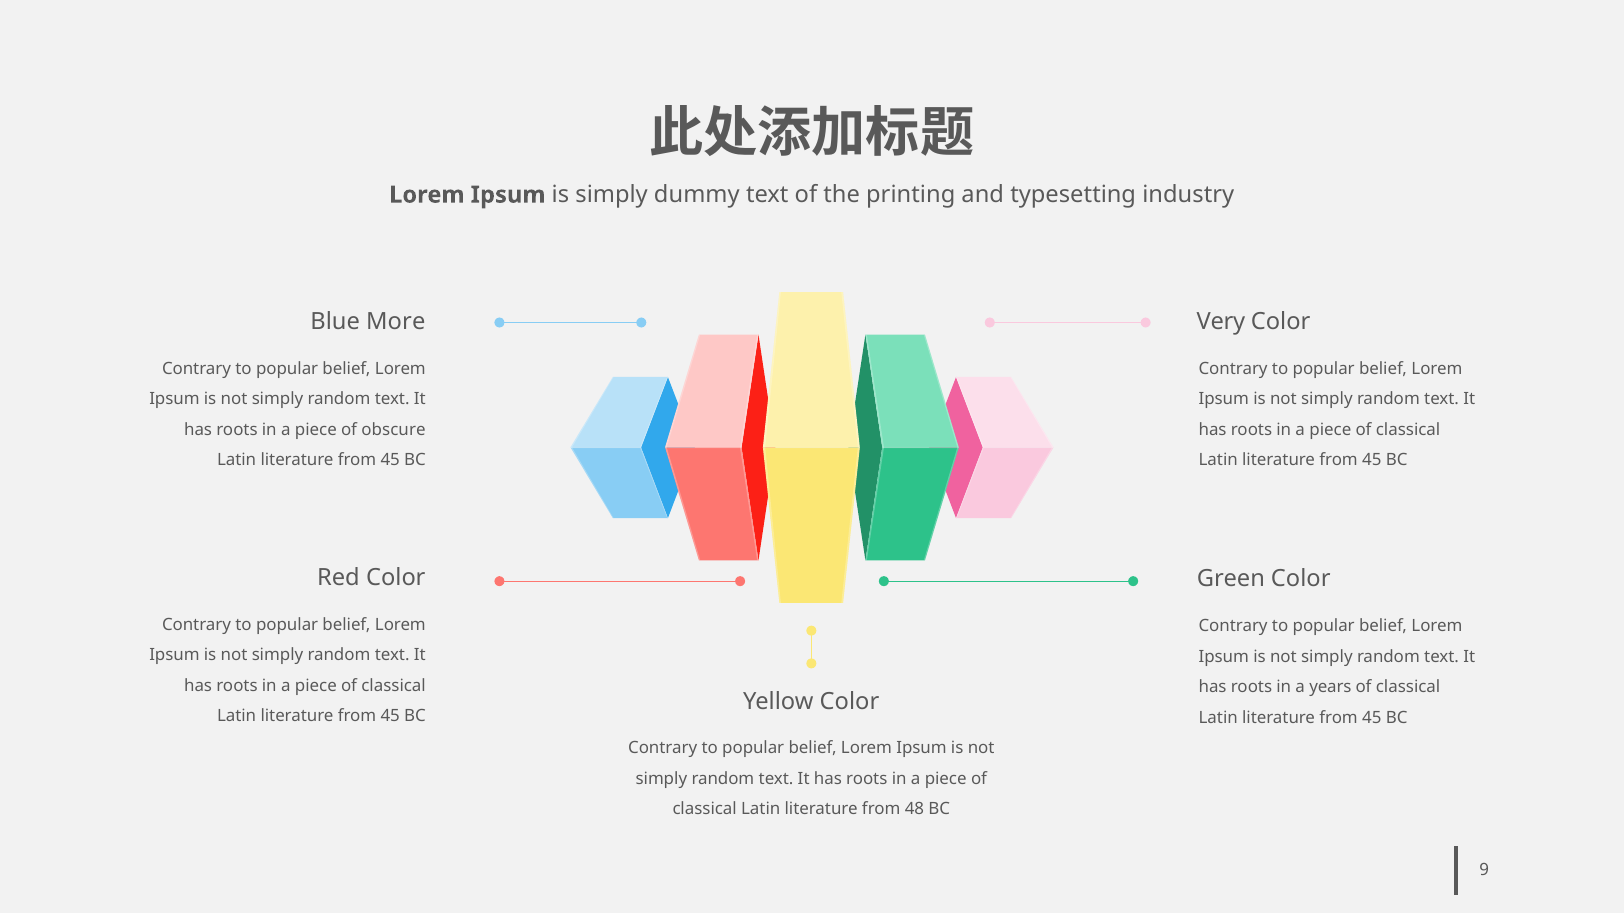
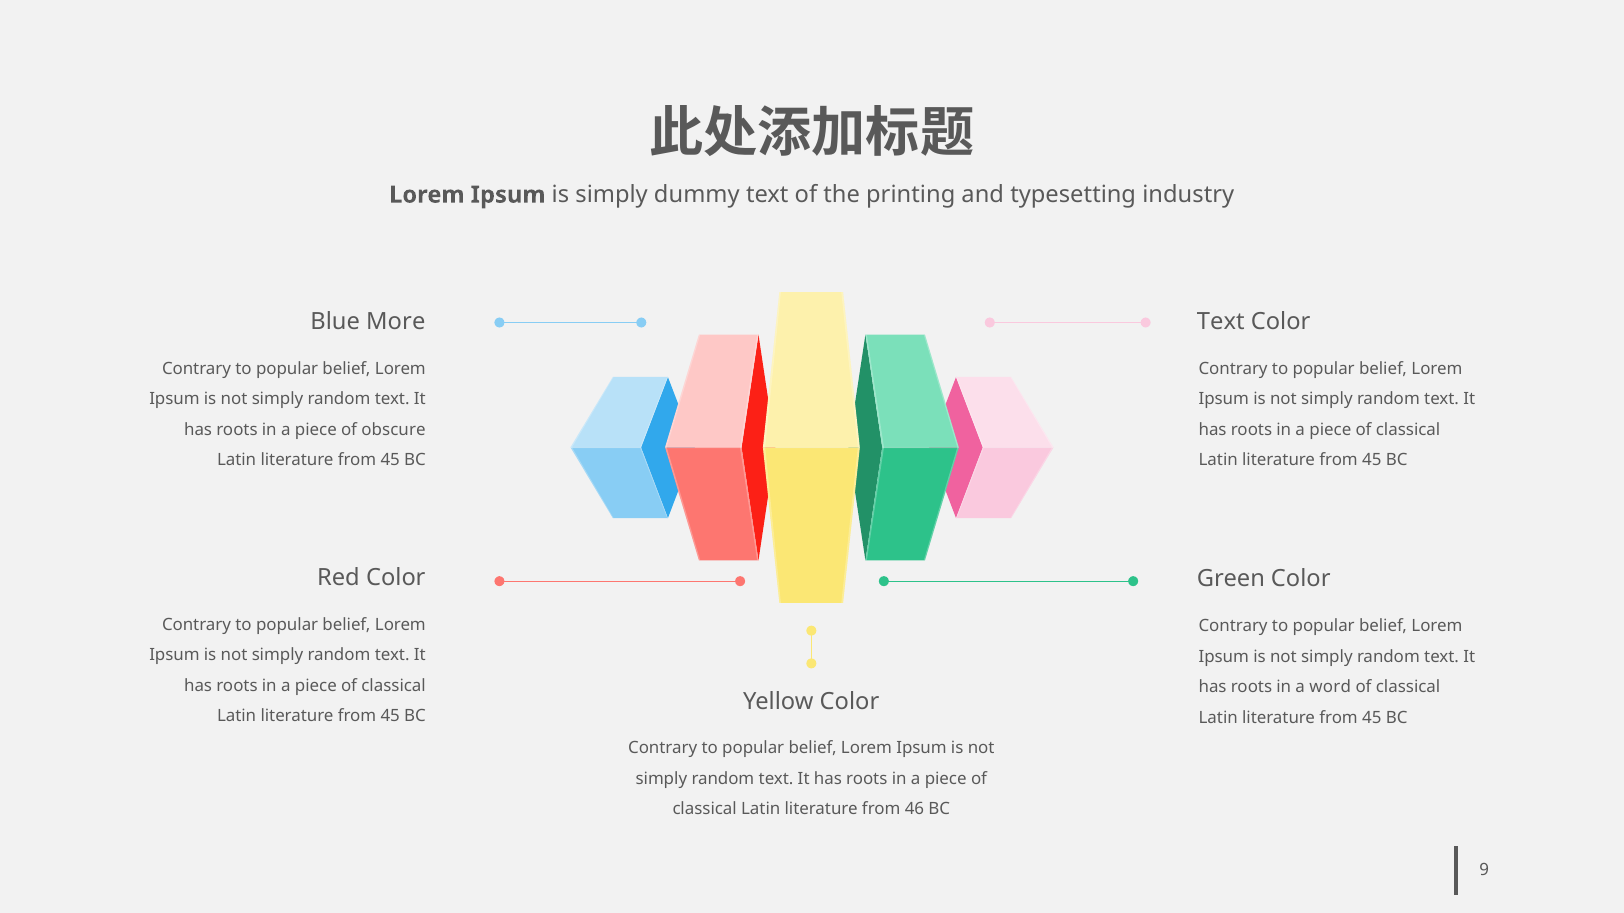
Very at (1221, 322): Very -> Text
years: years -> word
48: 48 -> 46
